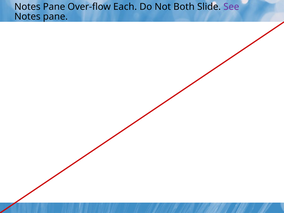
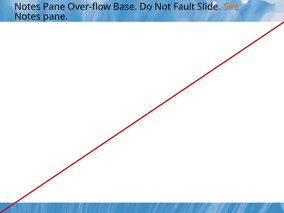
Each: Each -> Base
Both: Both -> Fault
See colour: purple -> orange
